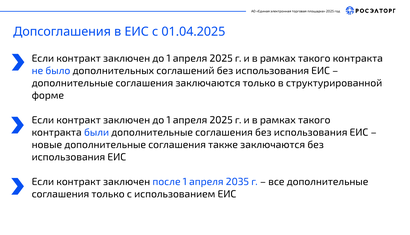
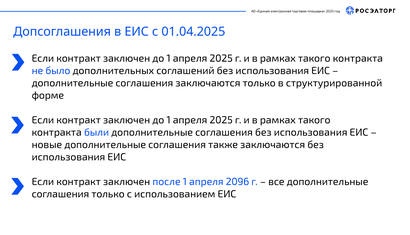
2035: 2035 -> 2096
